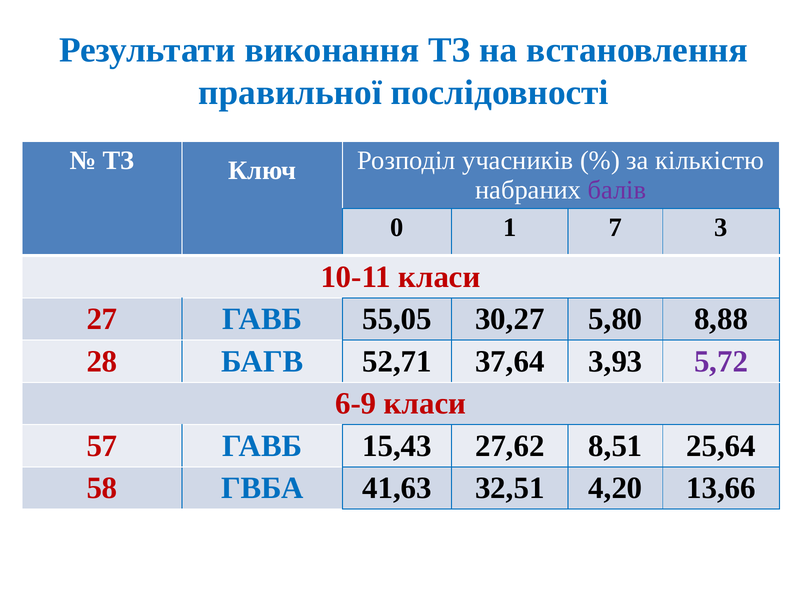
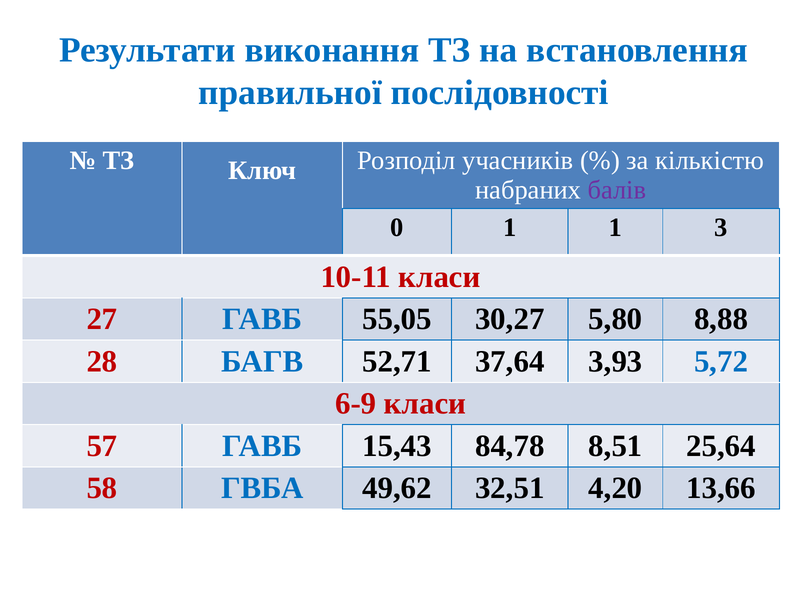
1 7: 7 -> 1
5,72 colour: purple -> blue
27,62: 27,62 -> 84,78
41,63: 41,63 -> 49,62
